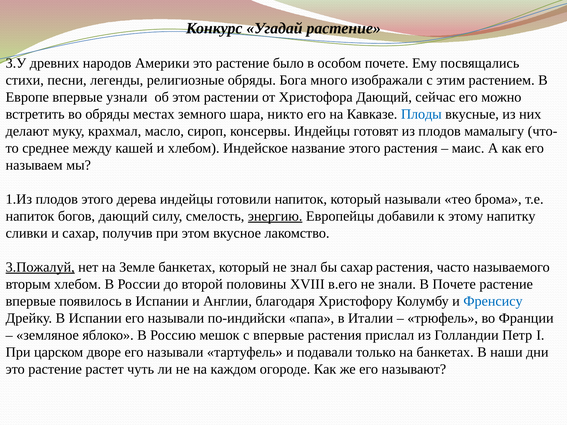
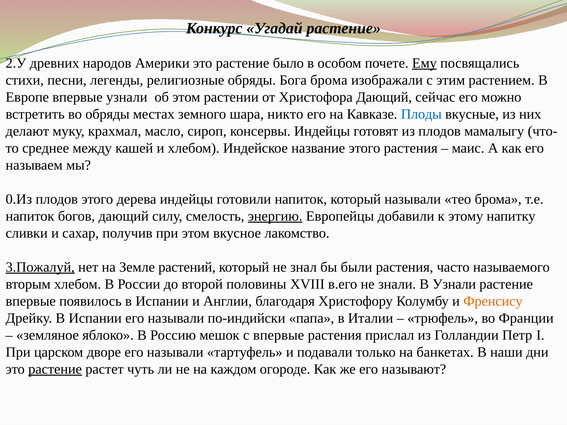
3.У: 3.У -> 2.У
Ему underline: none -> present
Бога много: много -> брома
1.Из: 1.Из -> 0.Из
Земле банкетах: банкетах -> растений
бы сахар: сахар -> были
В Почете: Почете -> Узнали
Френсису colour: blue -> orange
растение at (55, 369) underline: none -> present
